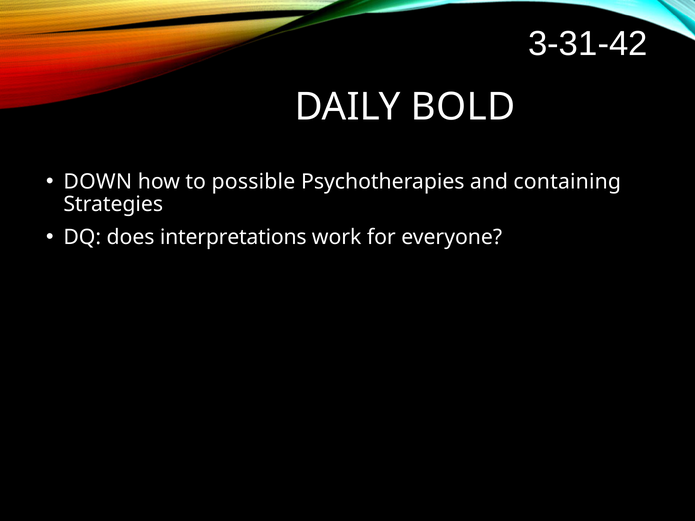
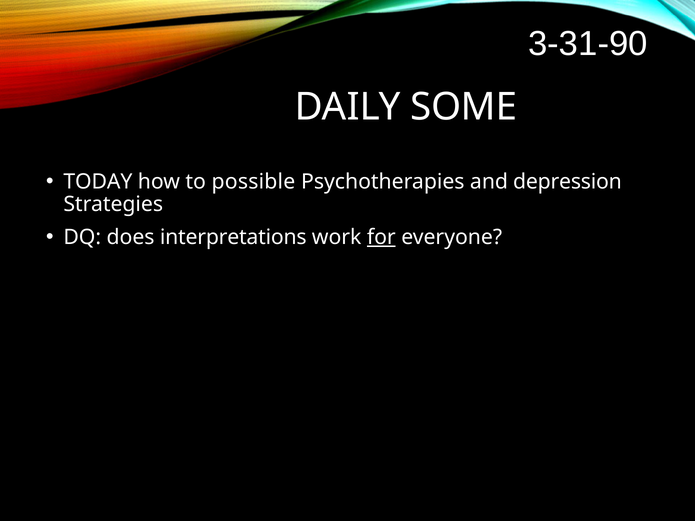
3-31-42: 3-31-42 -> 3-31-90
BOLD: BOLD -> SOME
DOWN: DOWN -> TODAY
containing: containing -> depression
for underline: none -> present
